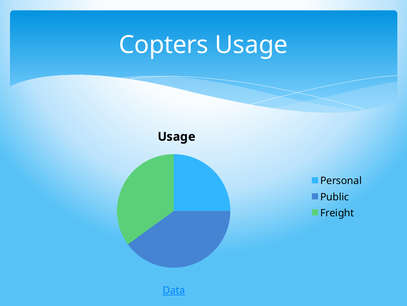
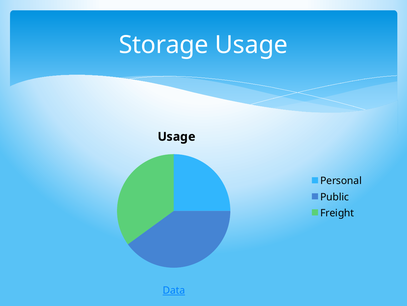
Copters: Copters -> Storage
